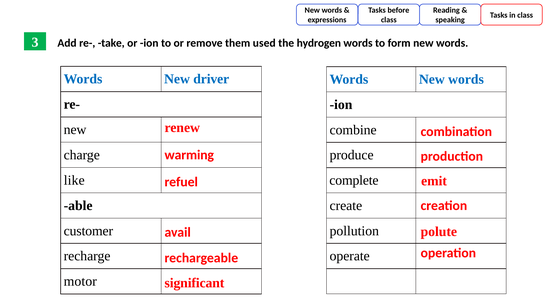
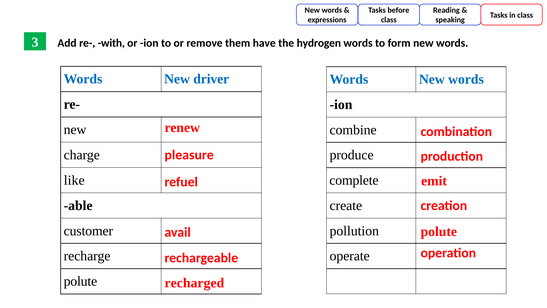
take: take -> with
used: used -> have
warming: warming -> pleasure
motor at (80, 281): motor -> polute
significant: significant -> recharged
